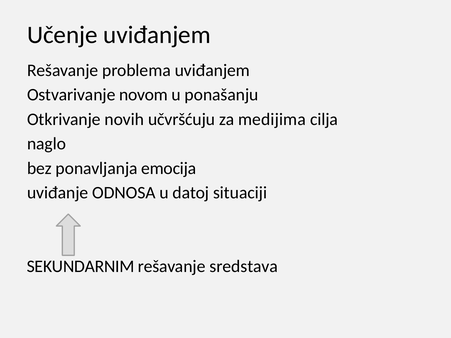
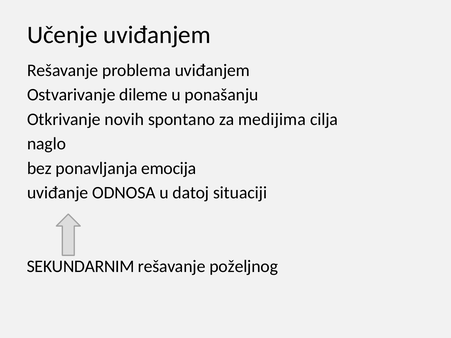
novom: novom -> dileme
učvršćuju: učvršćuju -> spontano
sredstava: sredstava -> poželjnog
